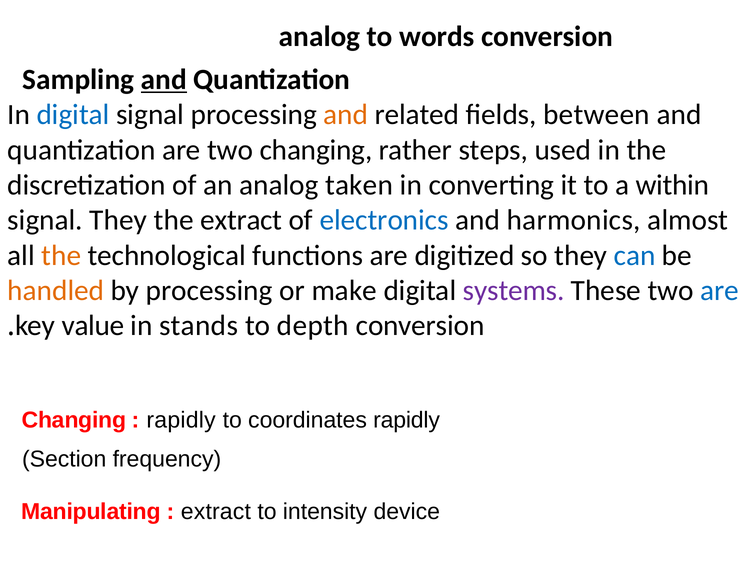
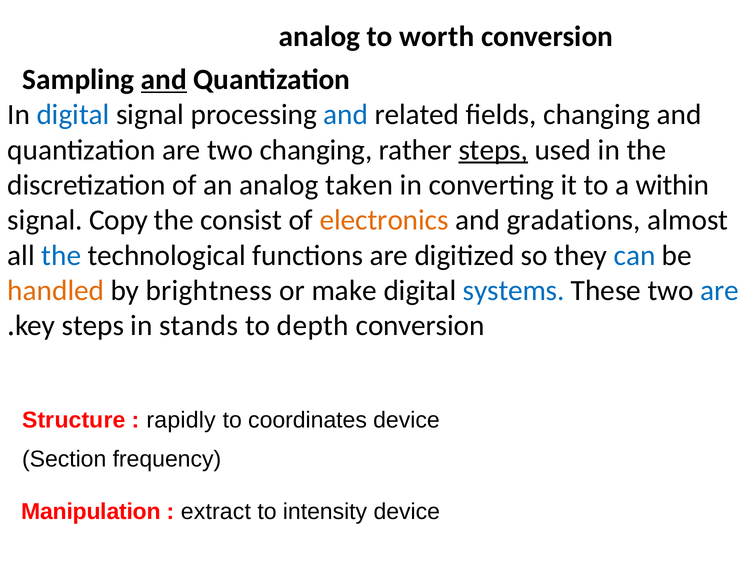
words: words -> worth
and at (346, 115) colour: orange -> blue
fields between: between -> changing
steps at (493, 150) underline: none -> present
signal They: They -> Copy
the extract: extract -> consist
electronics colour: blue -> orange
harmonics: harmonics -> gradations
the at (61, 256) colour: orange -> blue
by processing: processing -> brightness
systems colour: purple -> blue
key value: value -> steps
Changing at (74, 421): Changing -> Structure
coordinates rapidly: rapidly -> device
Manipulating: Manipulating -> Manipulation
